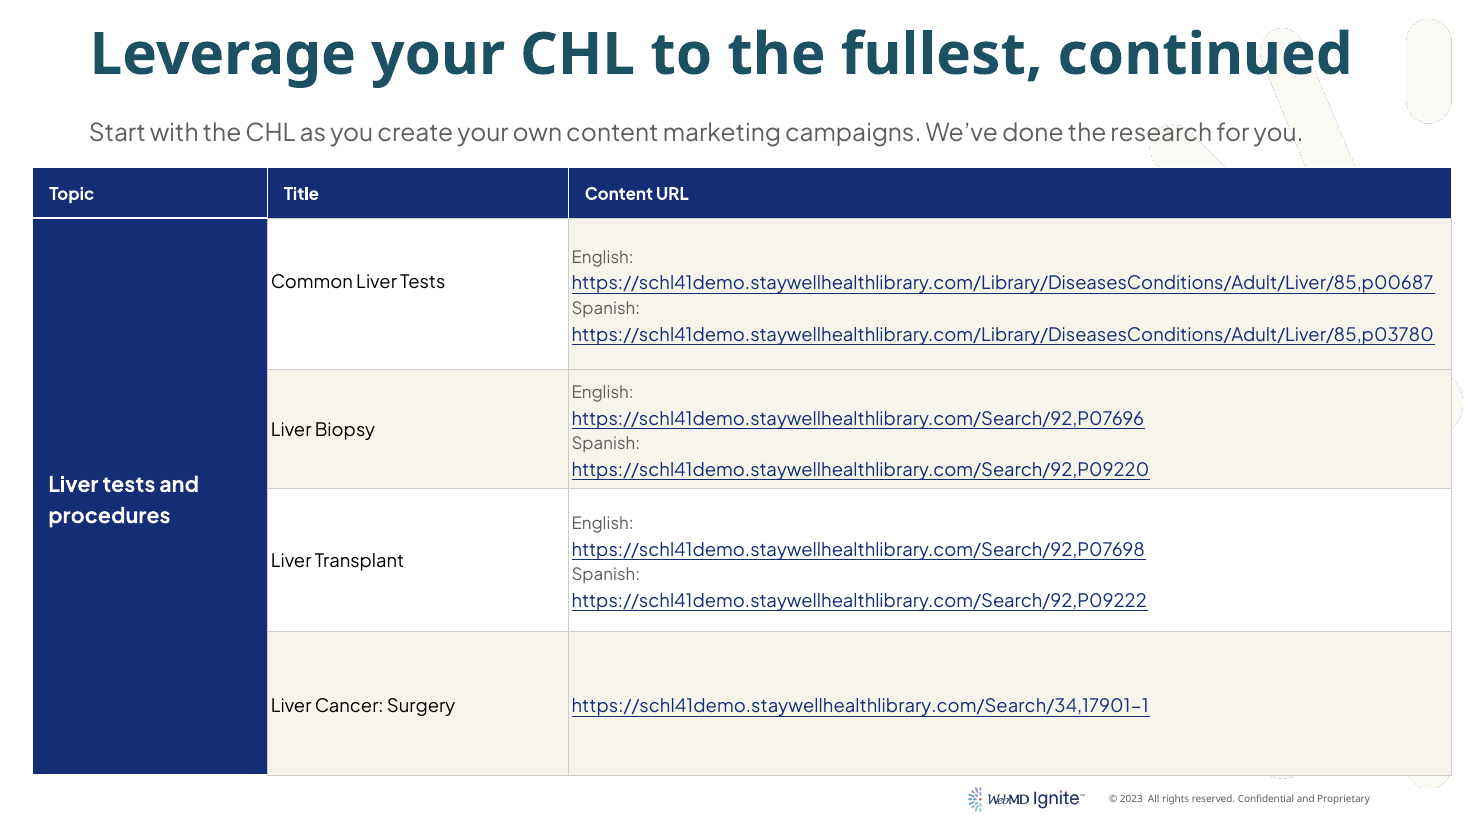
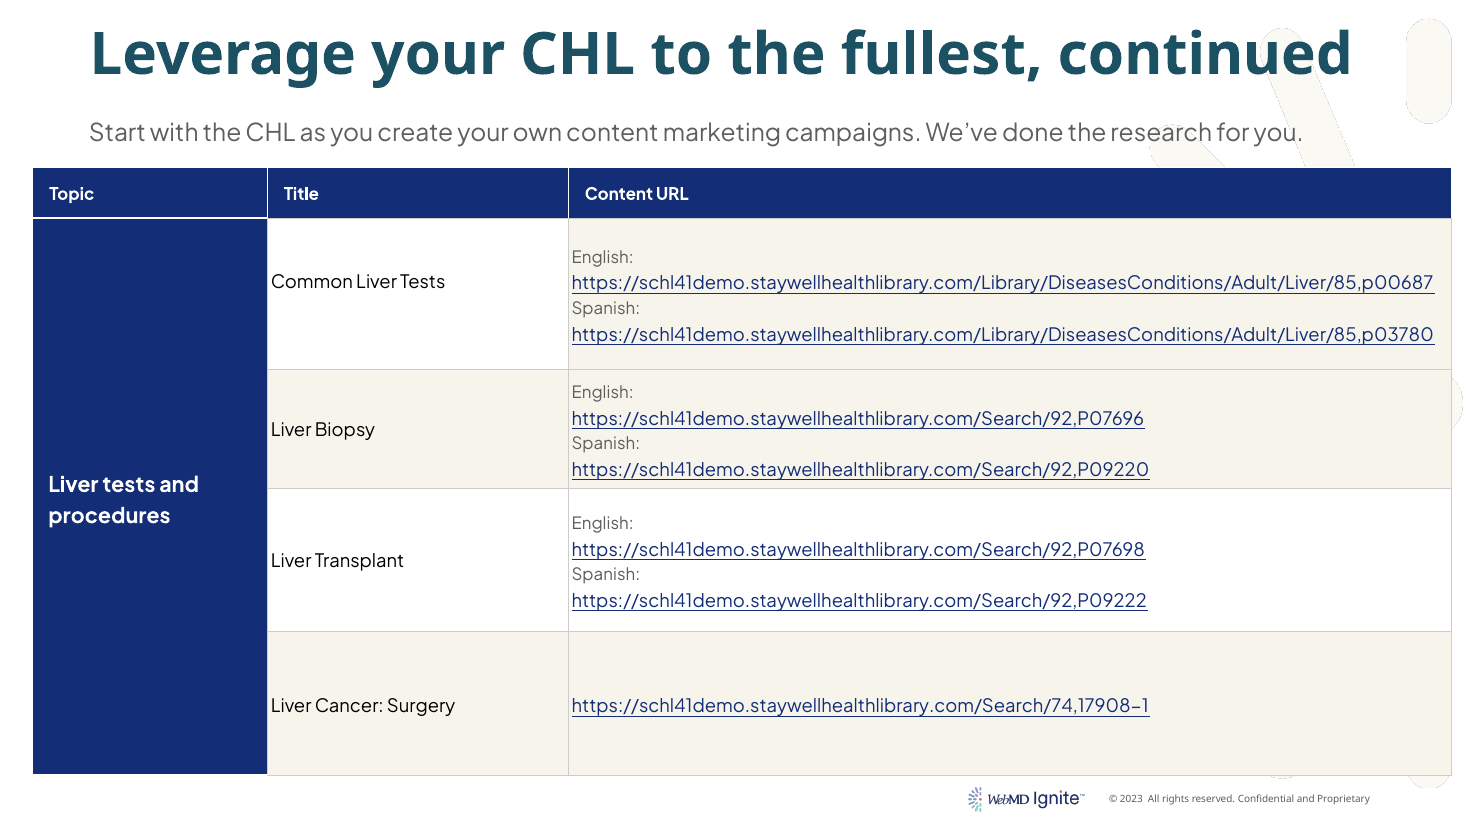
https://schl41demo.staywellhealthlibrary.com/Search/34,17901-1: https://schl41demo.staywellhealthlibrary.com/Search/34,17901-1 -> https://schl41demo.staywellhealthlibrary.com/Search/74,17908-1
